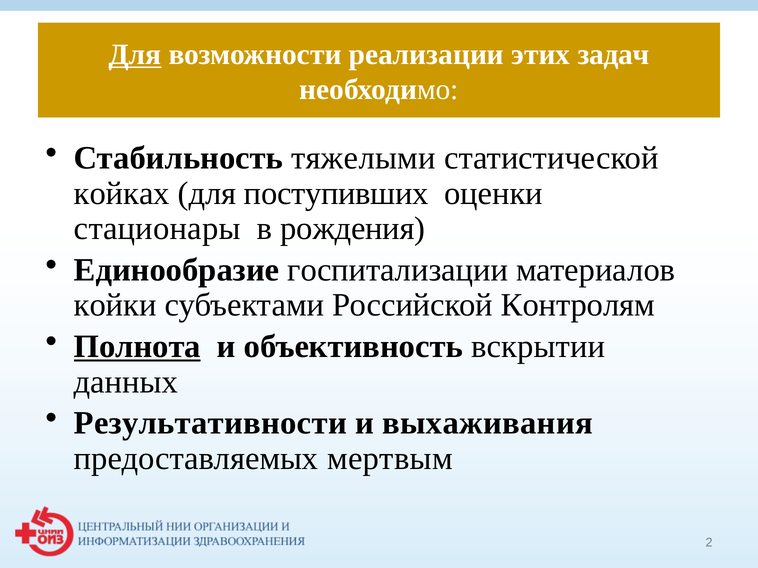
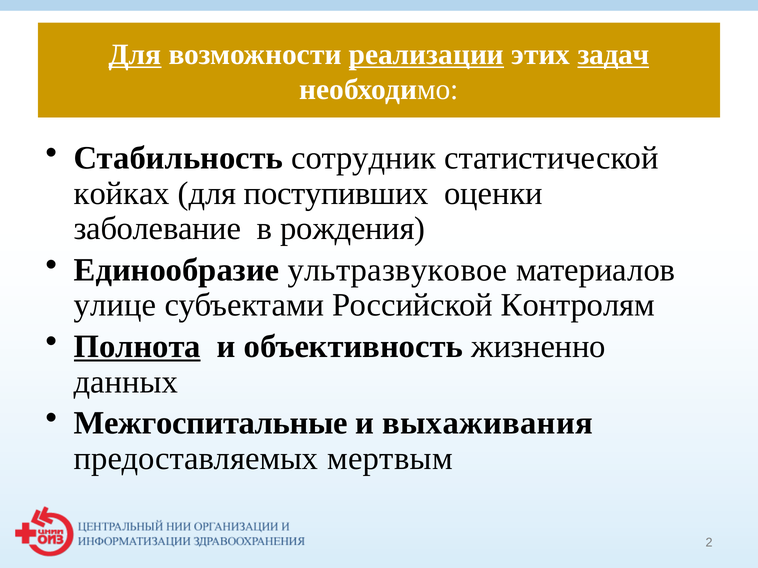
реализации underline: none -> present
задач underline: none -> present
тяжелыми: тяжелыми -> сотрудник
стационары: стационары -> заболевание
госпитализации: госпитализации -> ультразвуковое
койки: койки -> улице
вскрытии: вскрытии -> жизненно
Результативности: Результативности -> Межгоспитальные
